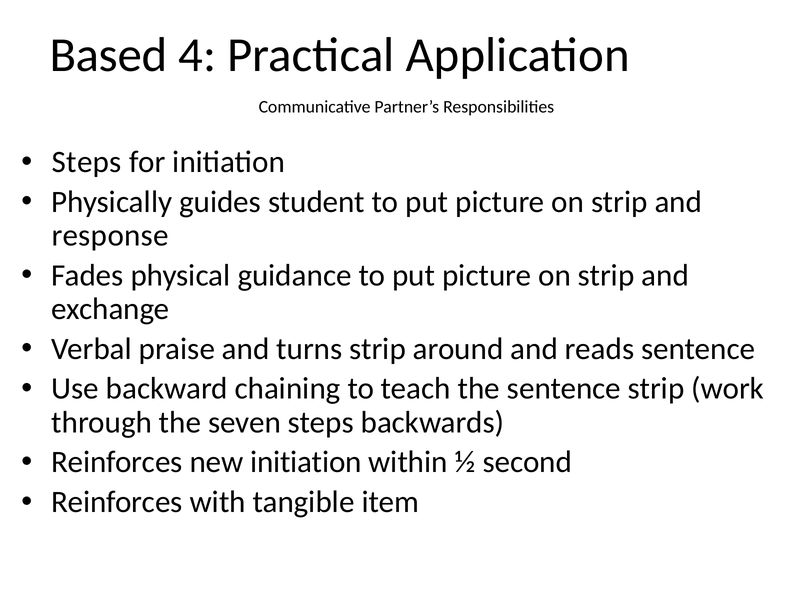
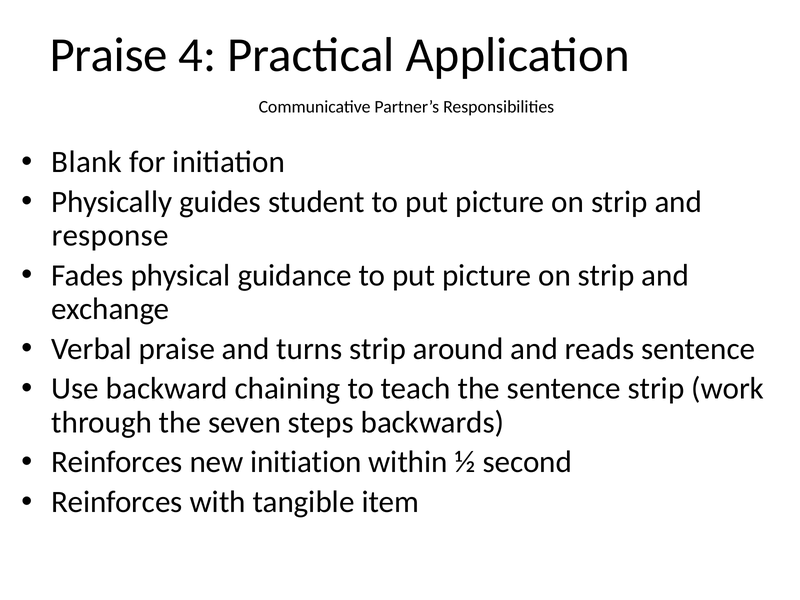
Based at (109, 55): Based -> Praise
Steps at (87, 162): Steps -> Blank
